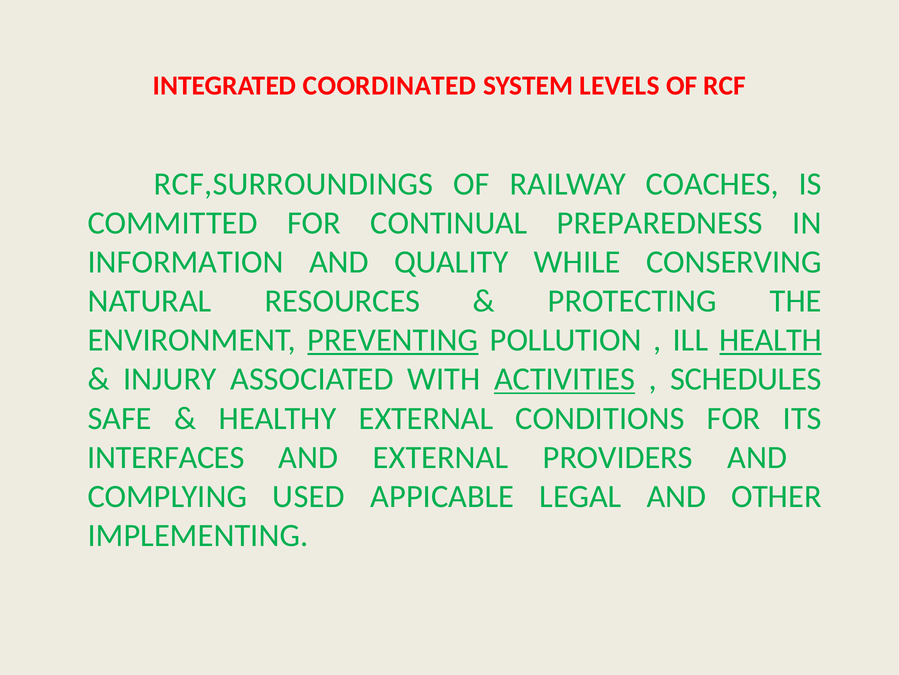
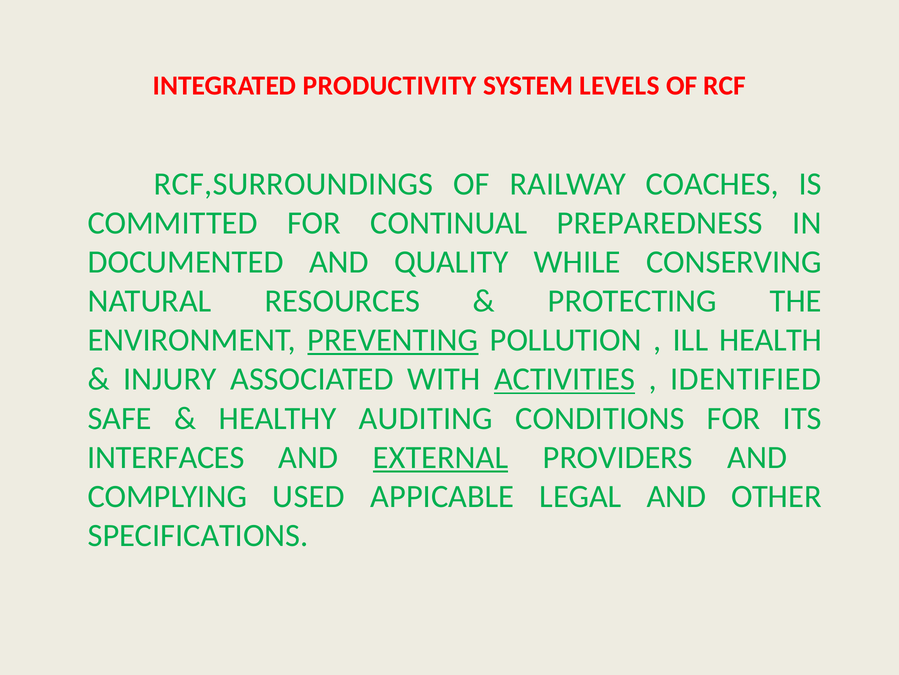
COORDINATED: COORDINATED -> PRODUCTIVITY
INFORMATION: INFORMATION -> DOCUMENTED
HEALTH underline: present -> none
SCHEDULES: SCHEDULES -> IDENTIFIED
HEALTHY EXTERNAL: EXTERNAL -> AUDITING
EXTERNAL at (441, 457) underline: none -> present
IMPLEMENTING: IMPLEMENTING -> SPECIFICATIONS
